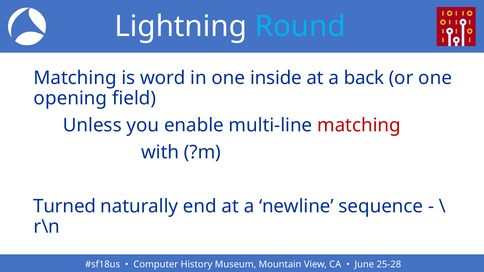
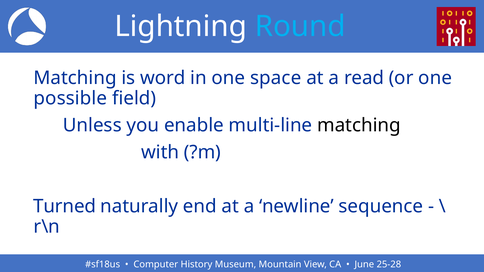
inside: inside -> space
back: back -> read
opening: opening -> possible
matching at (359, 125) colour: red -> black
